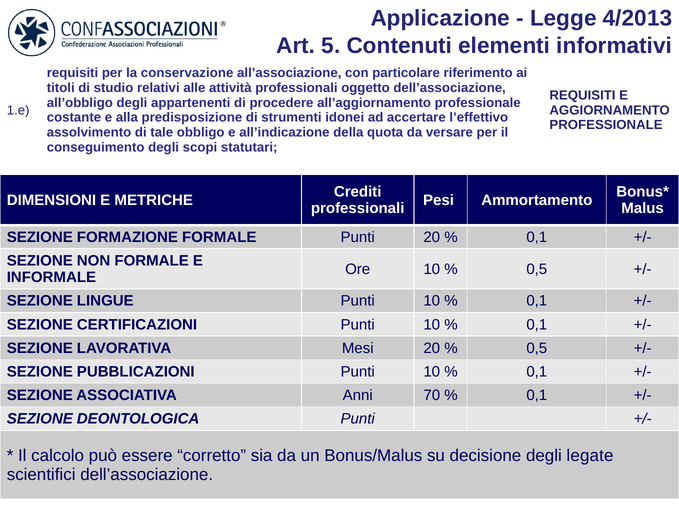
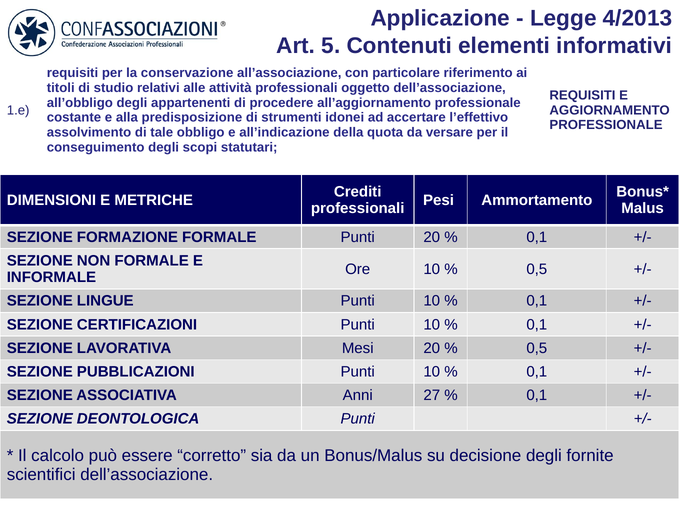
70: 70 -> 27
legate: legate -> fornite
